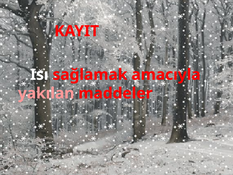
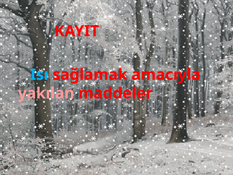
Isı colour: white -> light blue
